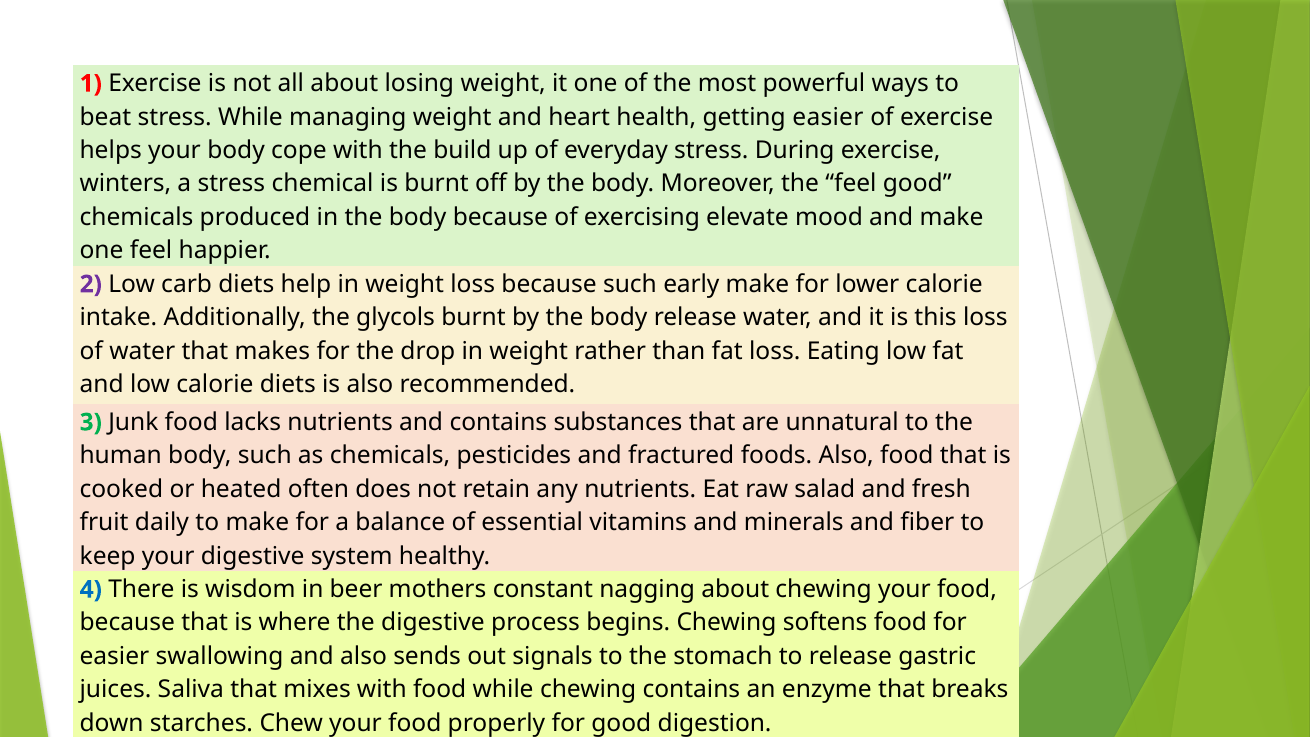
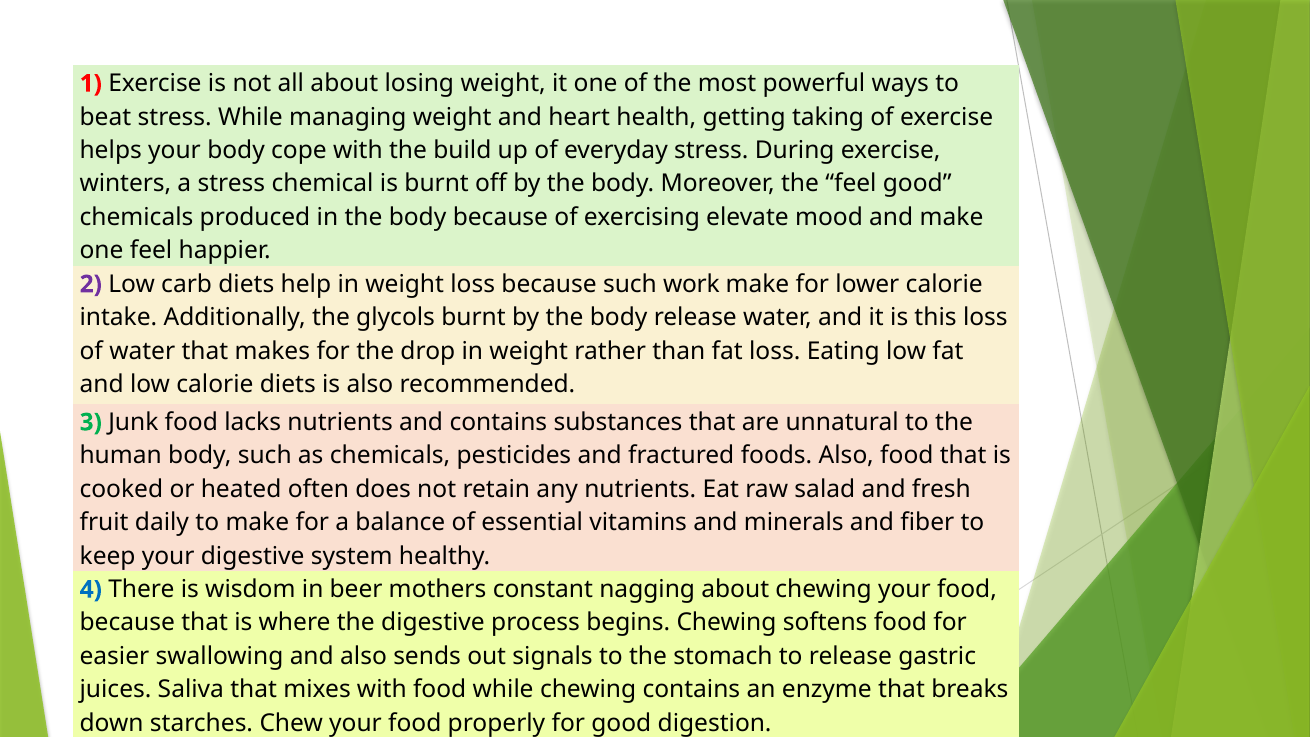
getting easier: easier -> taking
early: early -> work
